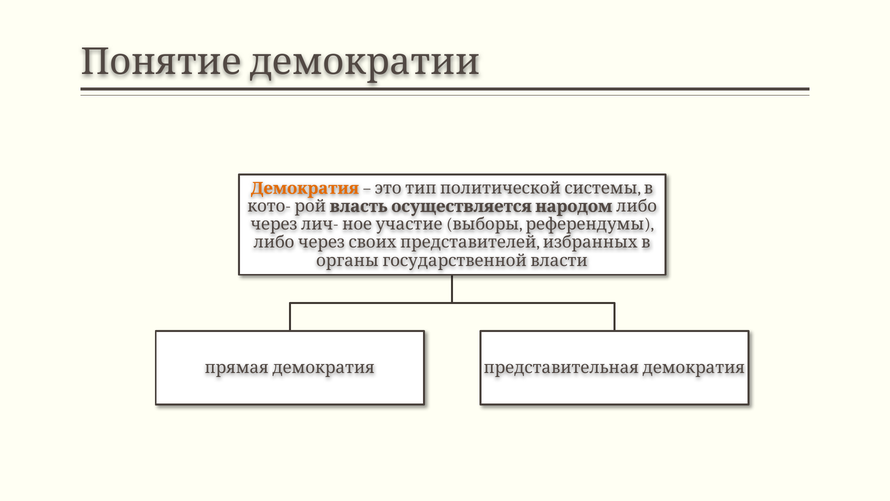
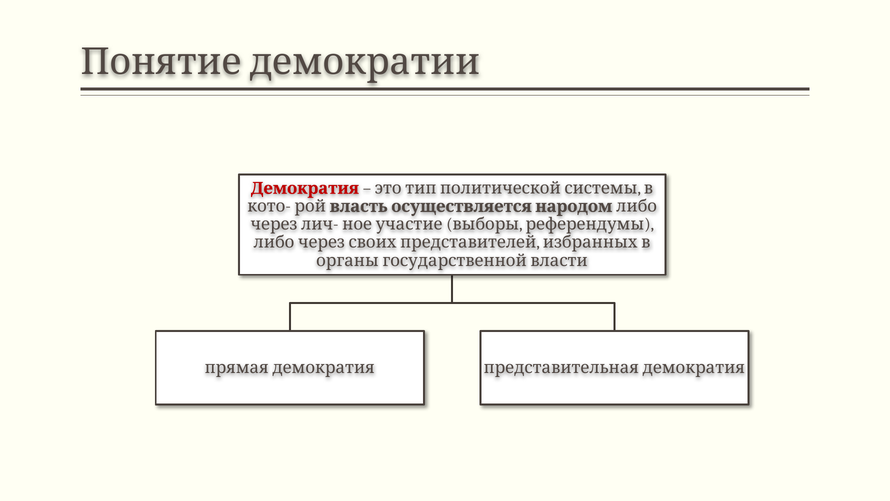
Демократия colour: orange -> red
